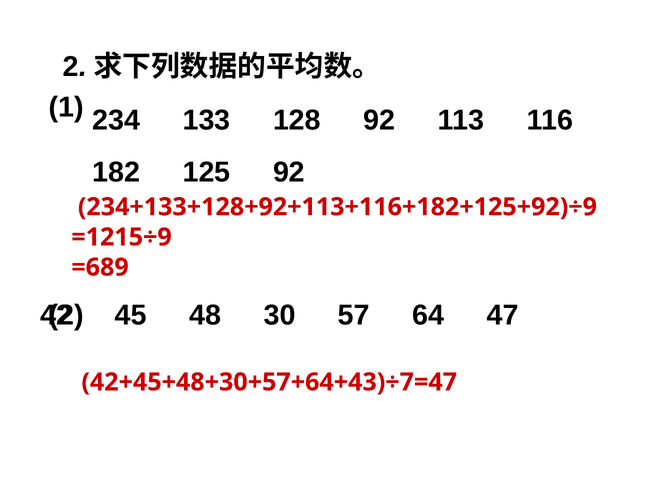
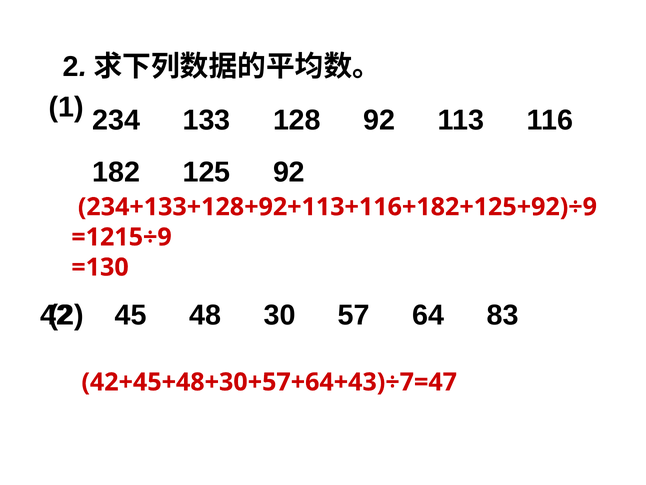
=689: =689 -> =130
47: 47 -> 83
